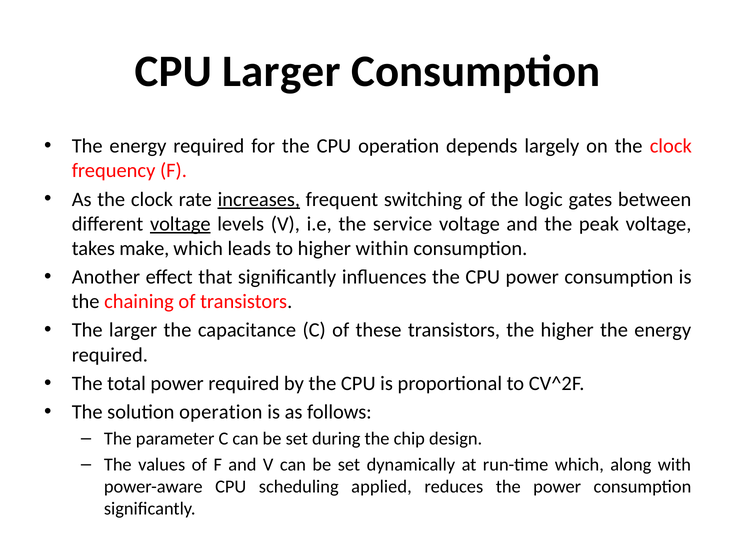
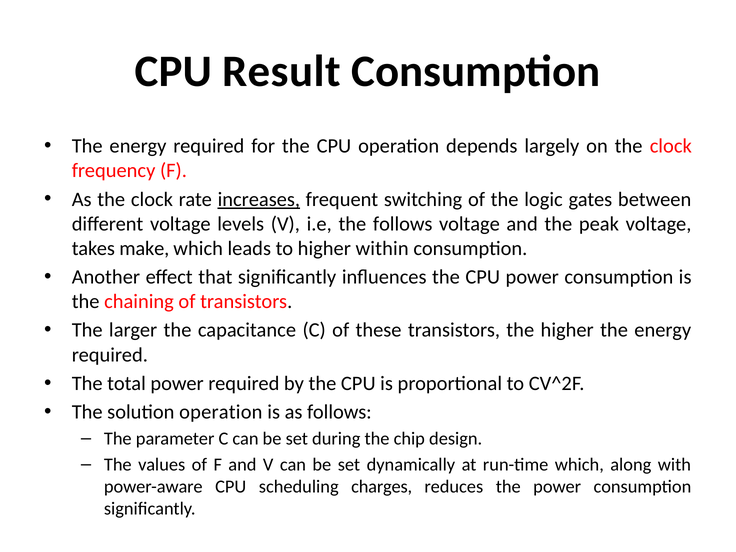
CPU Larger: Larger -> Result
voltage at (180, 224) underline: present -> none
the service: service -> follows
applied: applied -> charges
